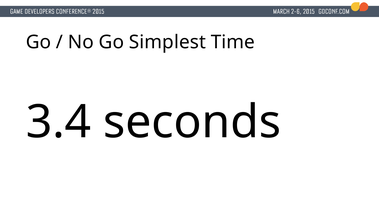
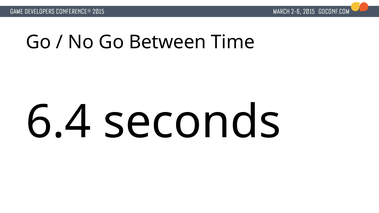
Simplest: Simplest -> Between
3.4: 3.4 -> 6.4
